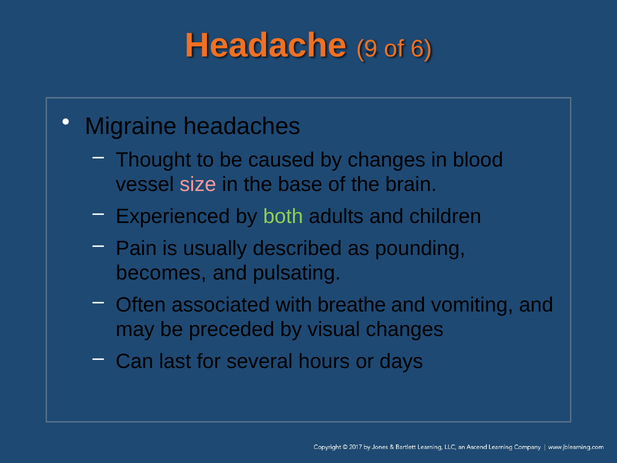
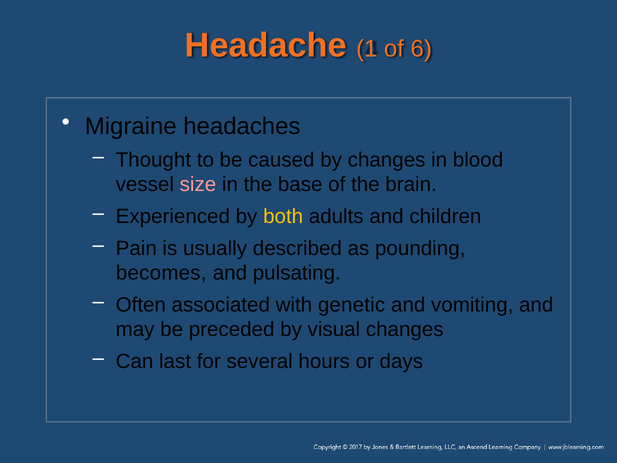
9: 9 -> 1
both colour: light green -> yellow
breathe: breathe -> genetic
